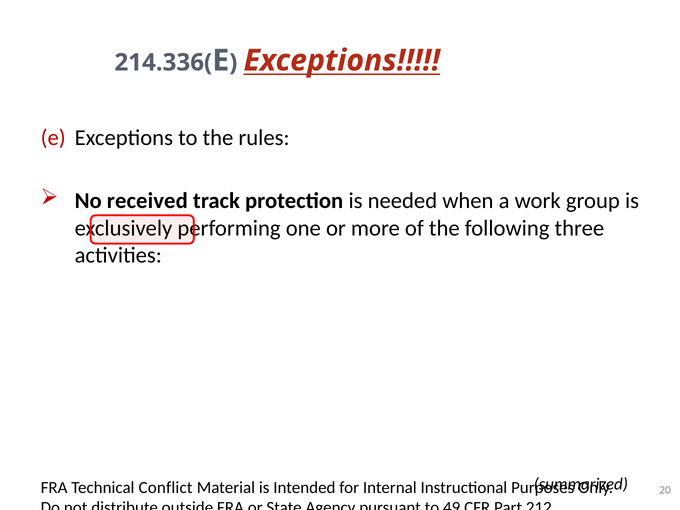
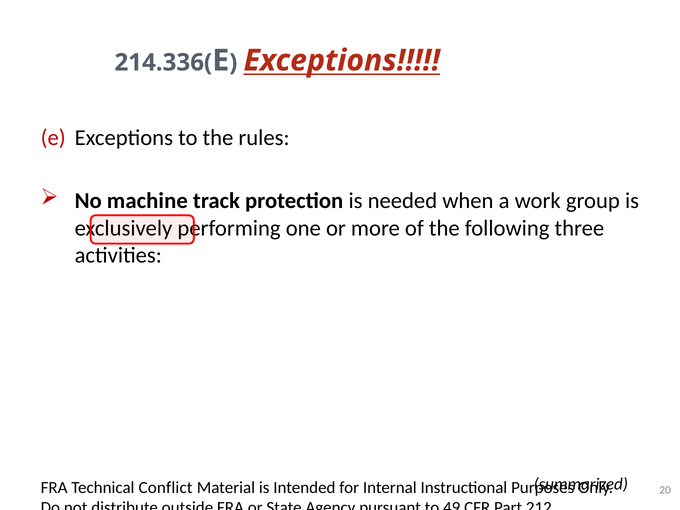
received: received -> machine
